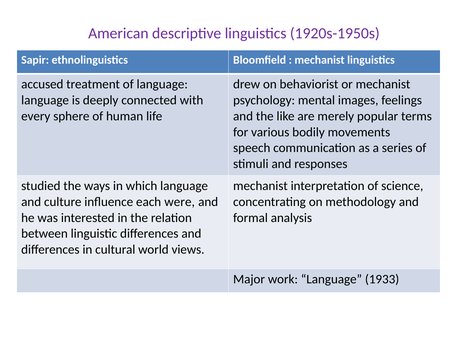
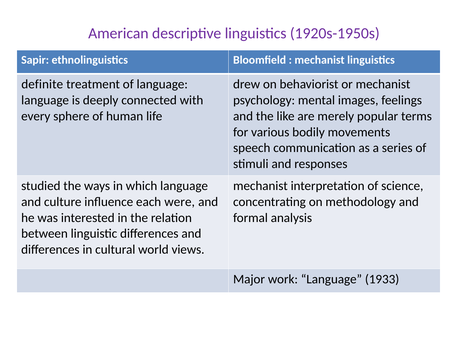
accused: accused -> definite
